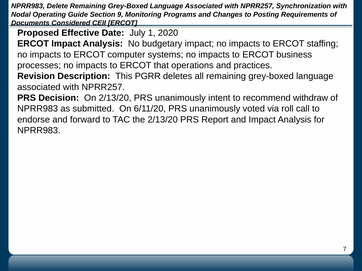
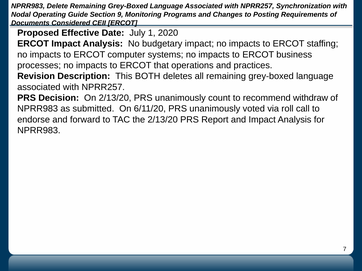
PGRR: PGRR -> BOTH
intent: intent -> count
